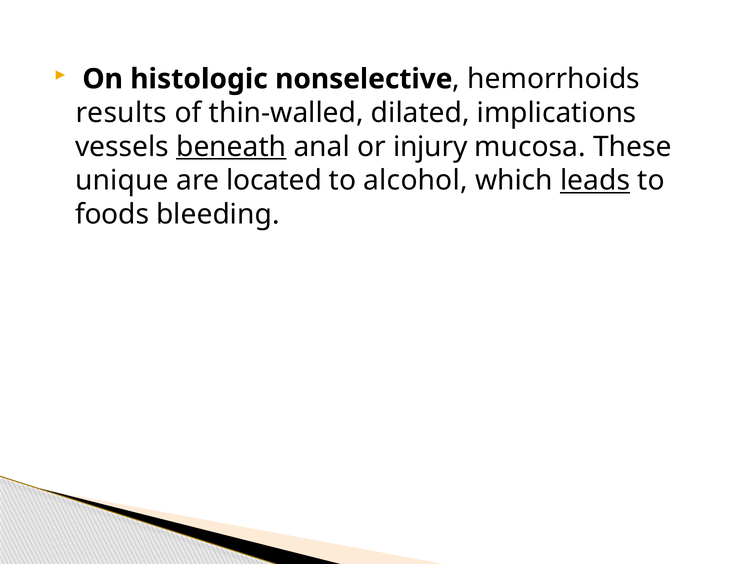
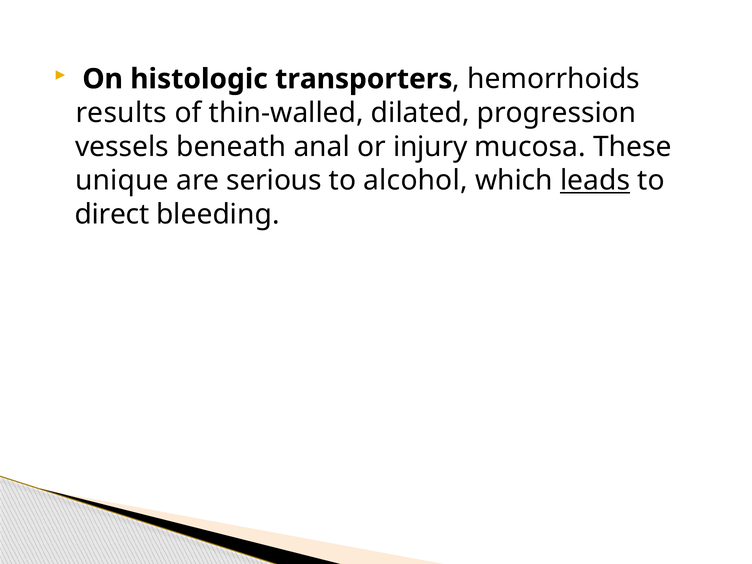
nonselective: nonselective -> transporters
implications: implications -> progression
beneath underline: present -> none
located: located -> serious
foods: foods -> direct
